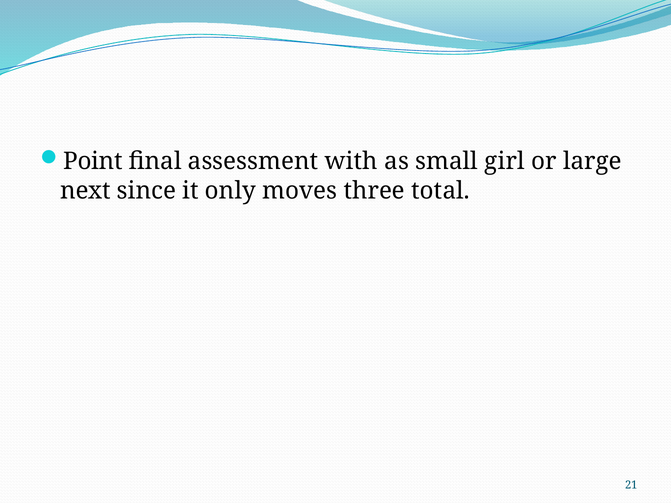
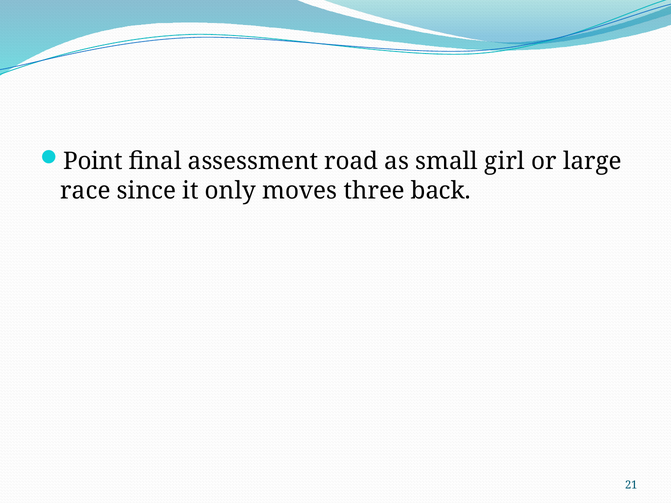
with: with -> road
next: next -> race
total: total -> back
